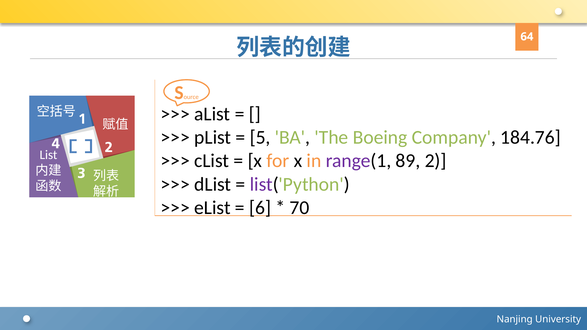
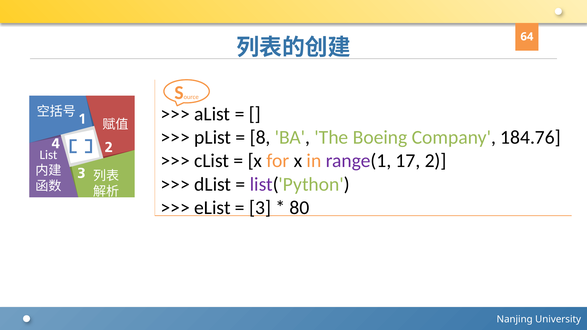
5: 5 -> 8
89: 89 -> 17
6: 6 -> 3
70: 70 -> 80
